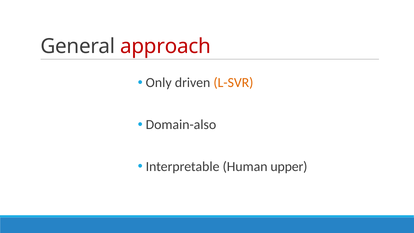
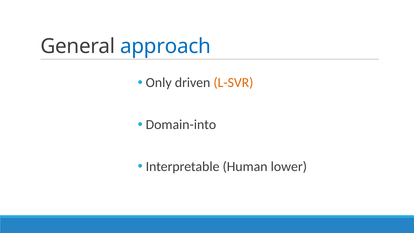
approach colour: red -> blue
Domain-also: Domain-also -> Domain-into
upper: upper -> lower
